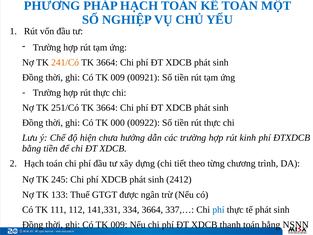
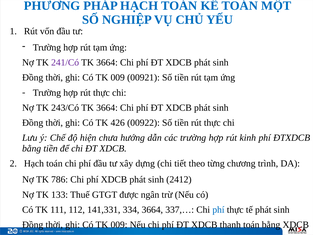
241/Có colour: orange -> purple
251/Có: 251/Có -> 243/Có
000: 000 -> 426
245: 245 -> 786
bằng NSNN: NSNN -> XDCB
